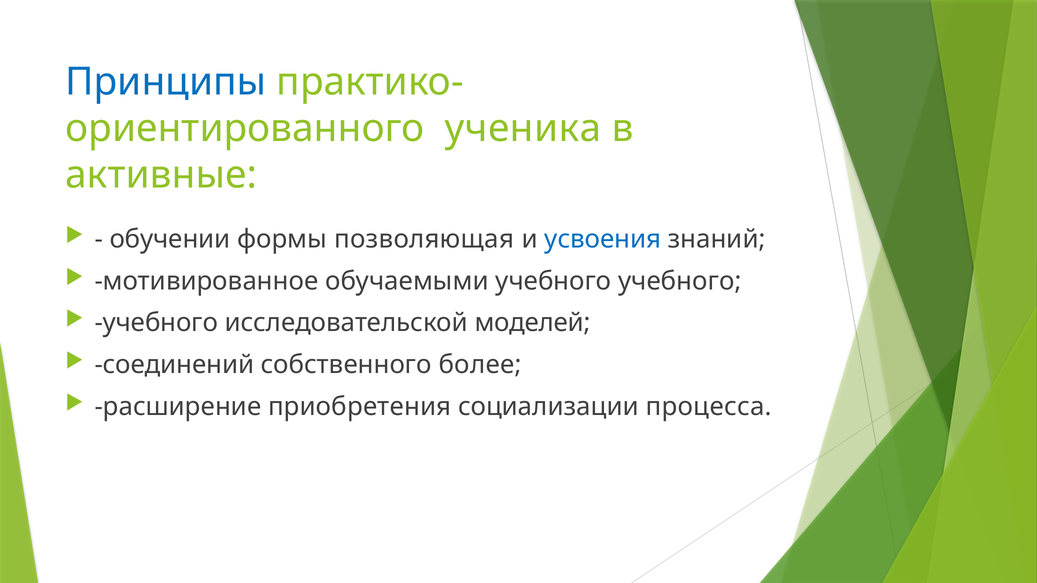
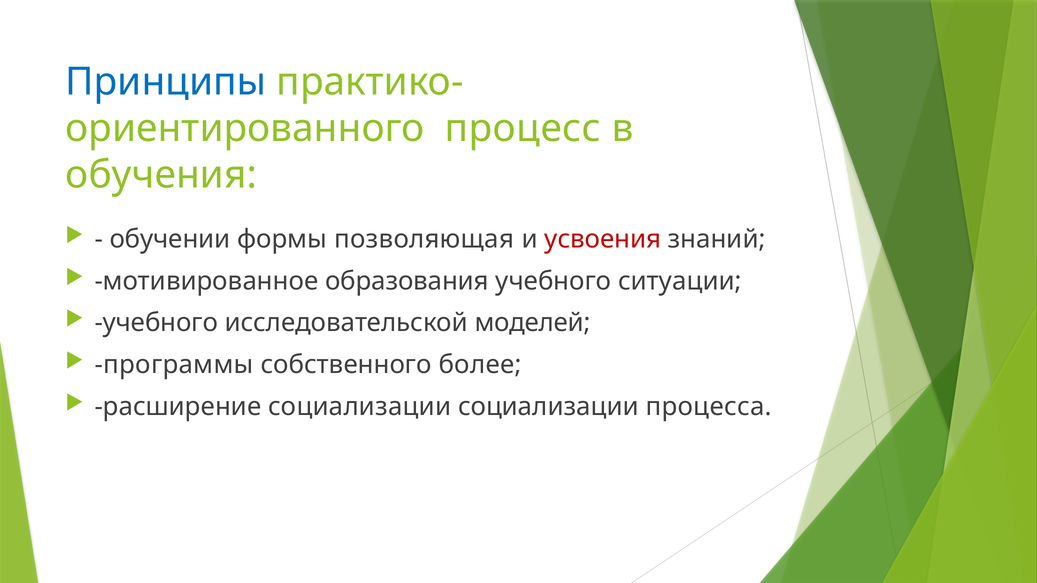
ученика: ученика -> процесс
активные: активные -> обучения
усвоения colour: blue -> red
обучаемыми: обучаемыми -> образования
учебного учебного: учебного -> ситуации
соединений: соединений -> программы
расширение приобретения: приобретения -> социализации
